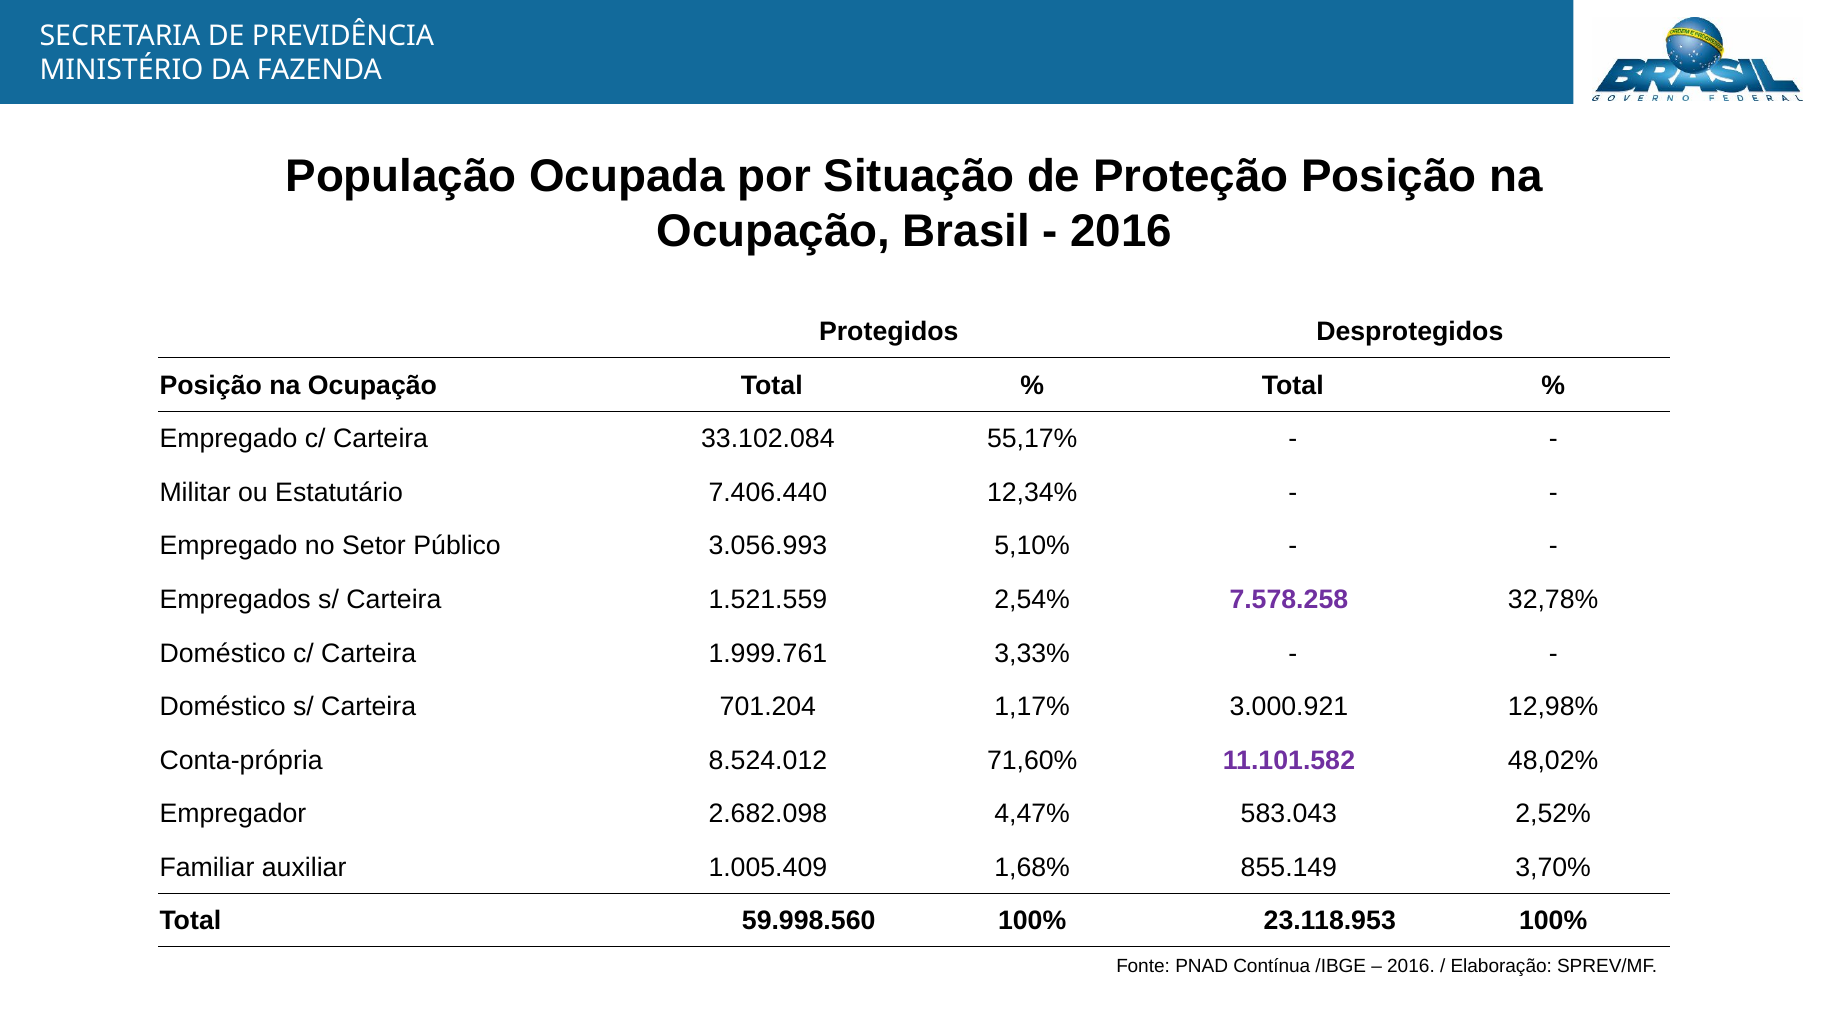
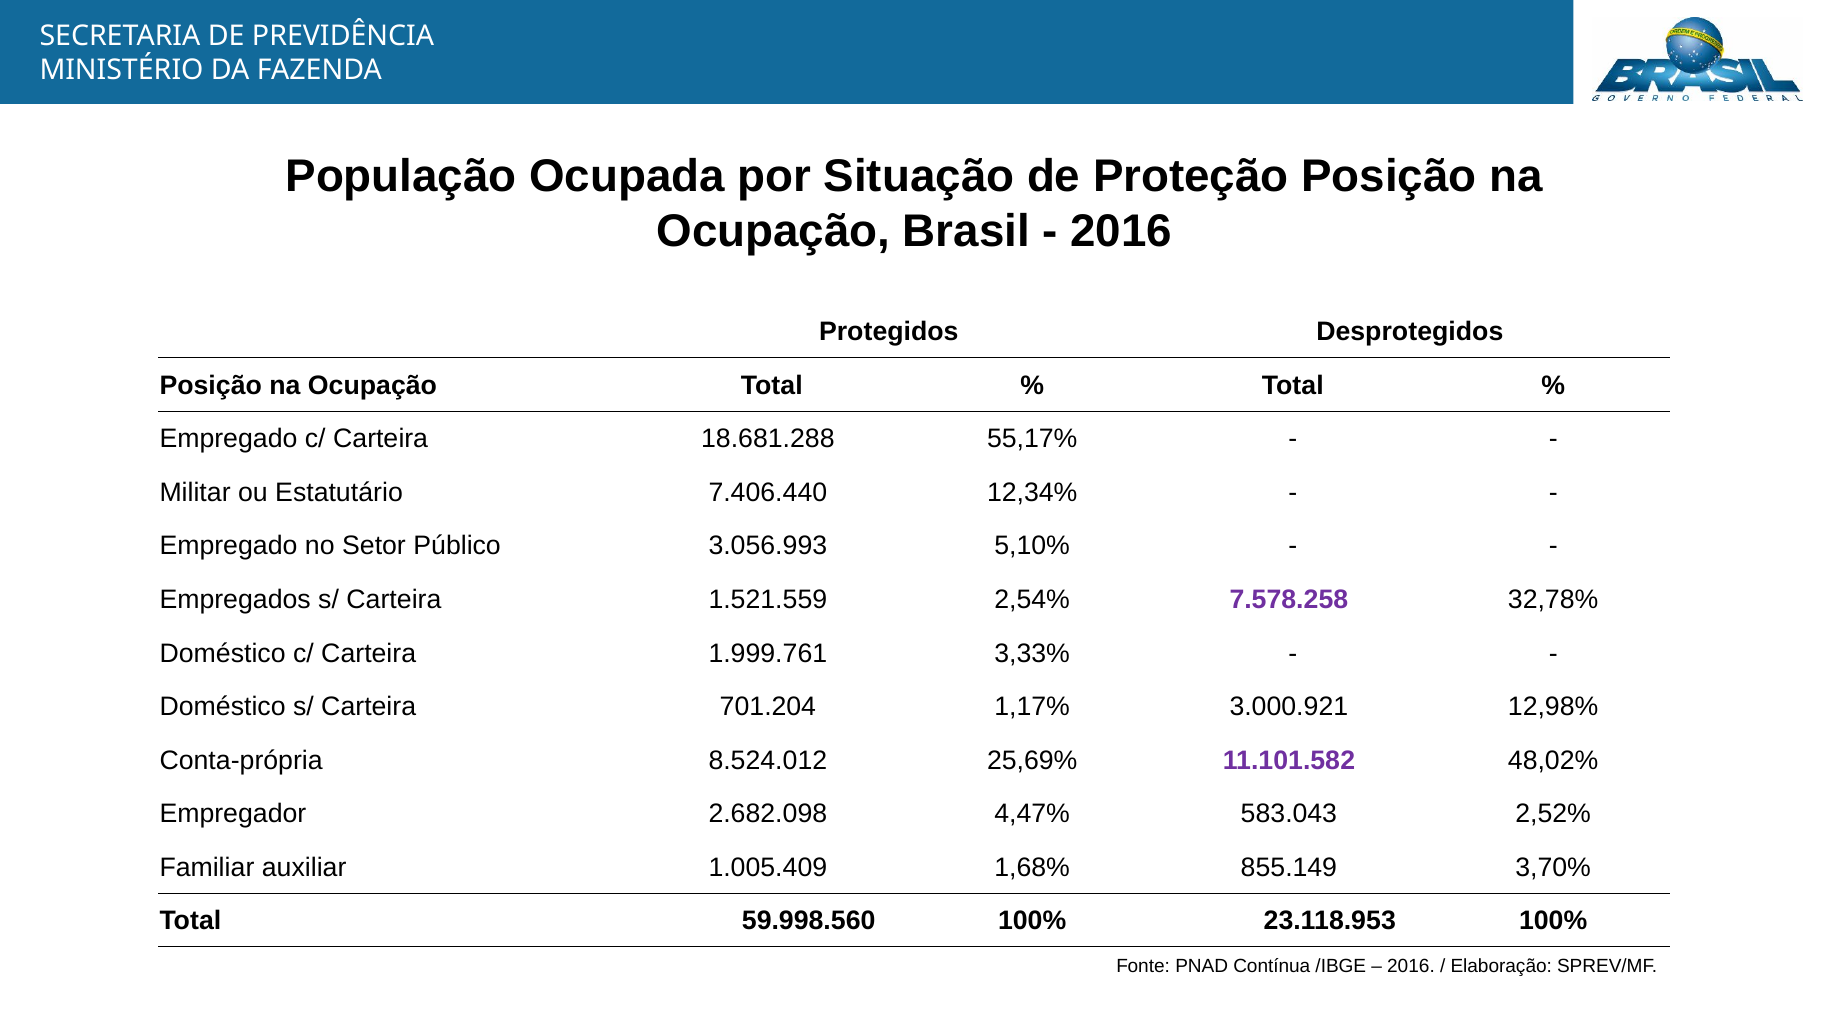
33.102.084: 33.102.084 -> 18.681.288
71,60%: 71,60% -> 25,69%
